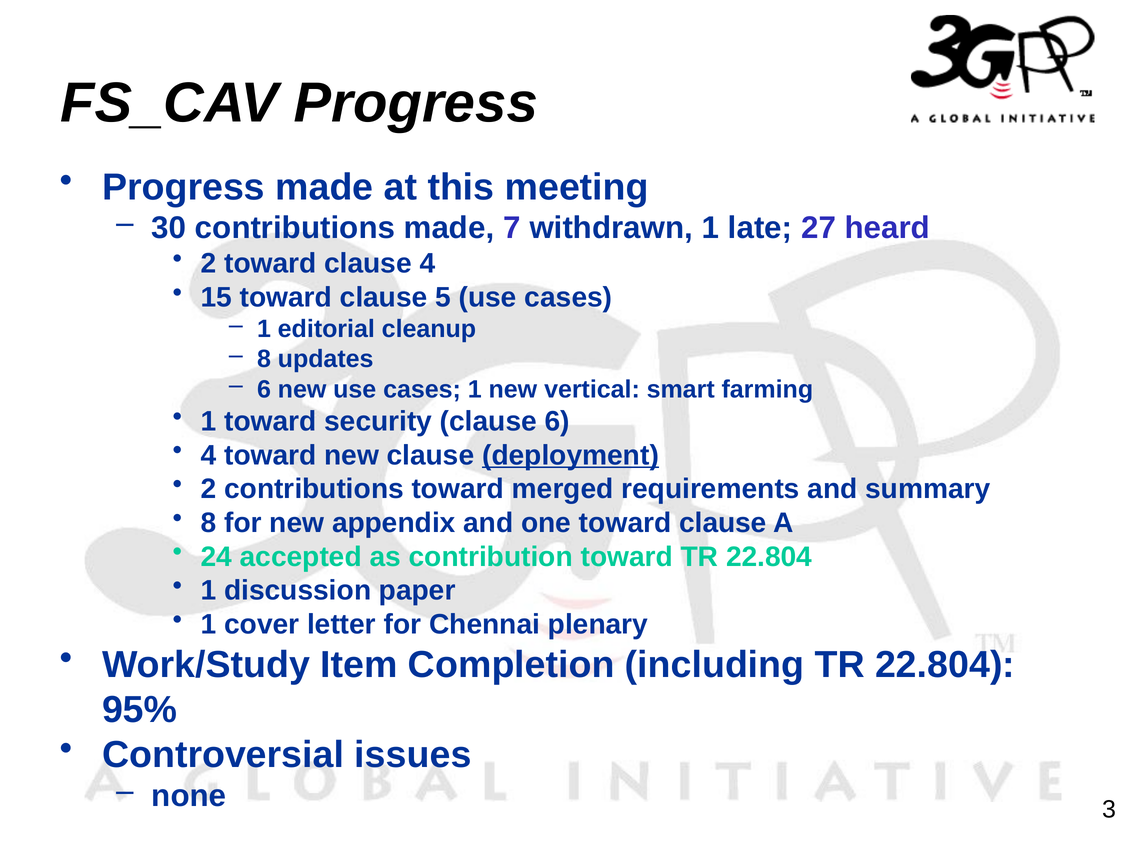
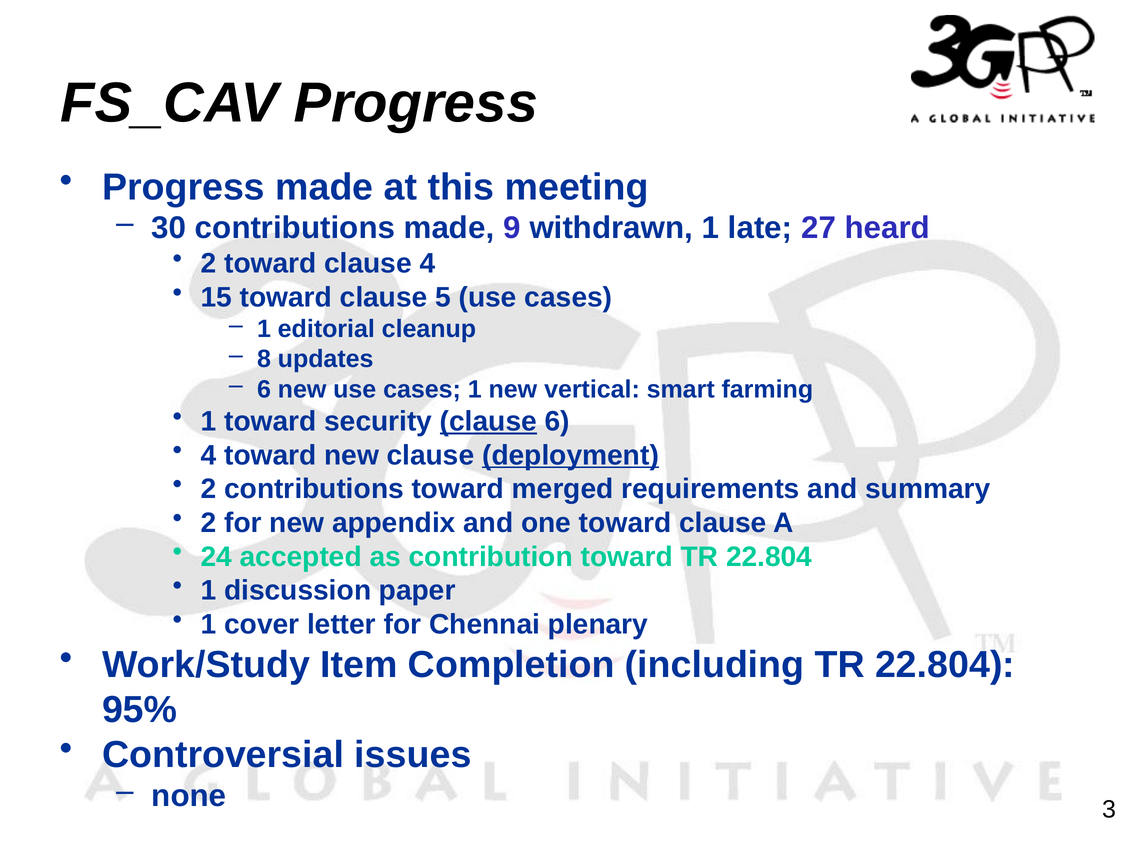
7: 7 -> 9
clause at (488, 421) underline: none -> present
8 at (209, 522): 8 -> 2
